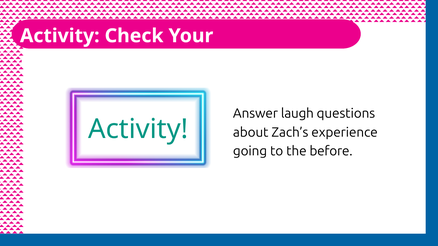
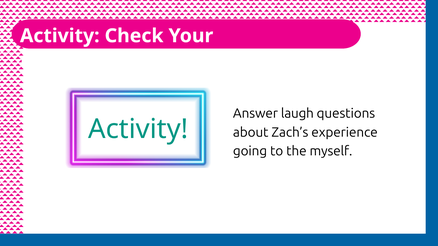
before: before -> myself
